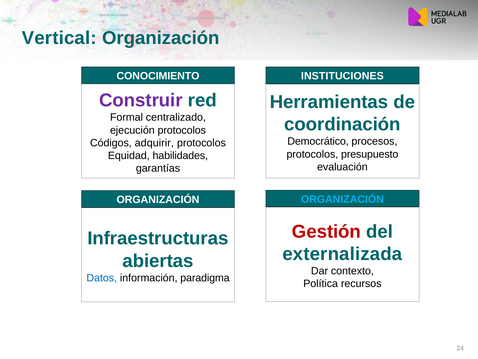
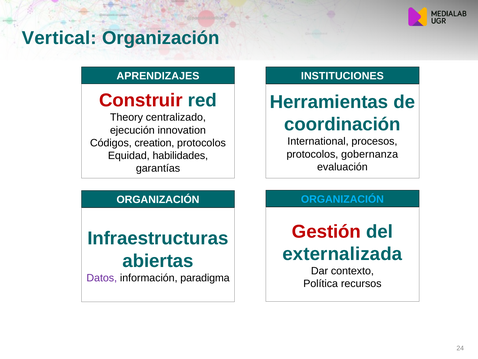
CONOCIMIENTO: CONOCIMIENTO -> APRENDIZAJES
Construir colour: purple -> red
Formal: Formal -> Theory
ejecución protocolos: protocolos -> innovation
Democrático: Democrático -> International
adquirir: adquirir -> creation
presupuesto: presupuesto -> gobernanza
Datos colour: blue -> purple
